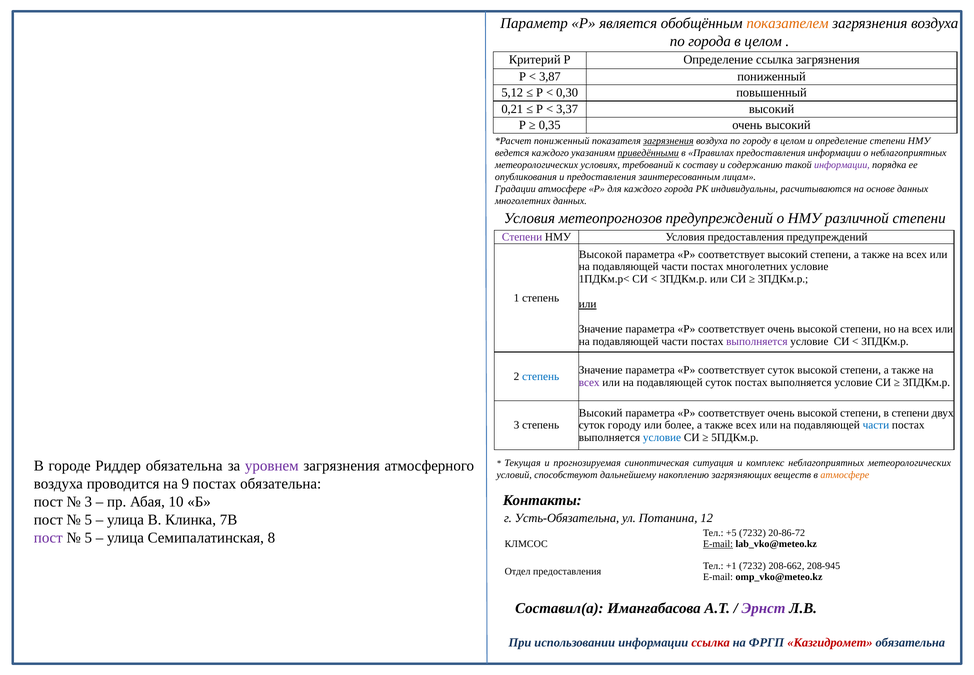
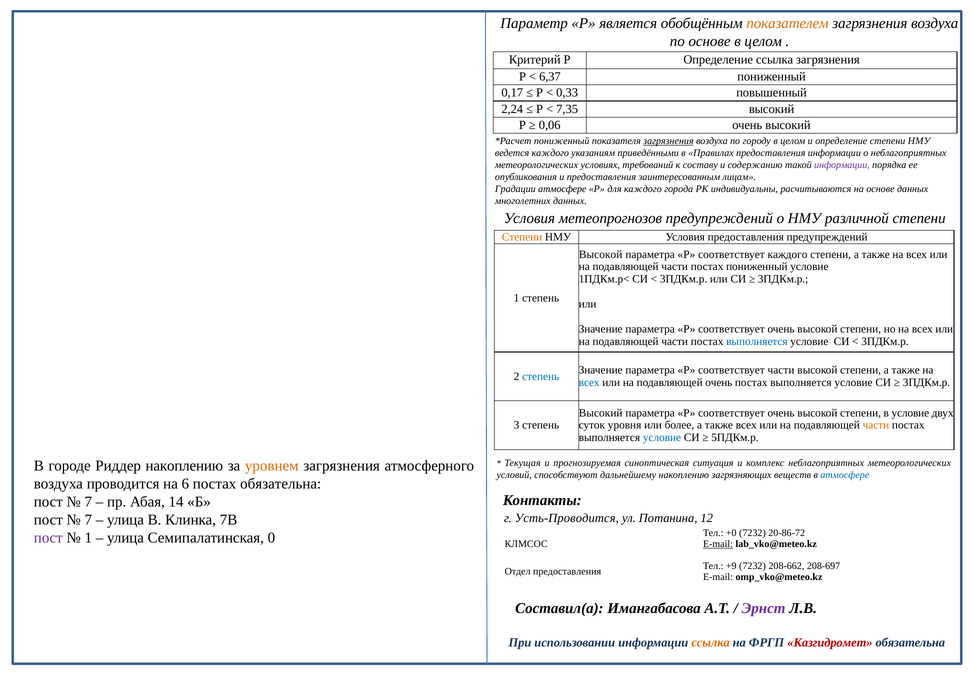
по города: города -> основе
3,87: 3,87 -> 6,37
5,12: 5,12 -> 0,17
0,30: 0,30 -> 0,33
0,21: 0,21 -> 2,24
3,37: 3,37 -> 7,35
0,35: 0,35 -> 0,06
приведёнными underline: present -> none
Степени at (522, 237) colour: purple -> orange
соответствует высокий: высокий -> каждого
постах многолетних: многолетних -> пониженный
или at (588, 304) underline: present -> none
выполняется at (757, 341) colour: purple -> blue
соответствует суток: суток -> части
всех at (589, 382) colour: purple -> blue
подавляющей суток: суток -> очень
в степени: степени -> условие
суток городу: городу -> уровня
части at (876, 425) colour: blue -> orange
Риддер обязательна: обязательна -> накоплению
уровнем colour: purple -> orange
атмосфере at (845, 474) colour: orange -> blue
9: 9 -> 6
3 at (88, 501): 3 -> 7
10: 10 -> 14
Усть-Обязательна: Усть-Обязательна -> Усть-Проводится
5 at (88, 519): 5 -> 7
+5: +5 -> +0
5 at (88, 537): 5 -> 1
8: 8 -> 0
+1: +1 -> +9
208-945: 208-945 -> 208-697
ссылка at (711, 642) colour: red -> orange
